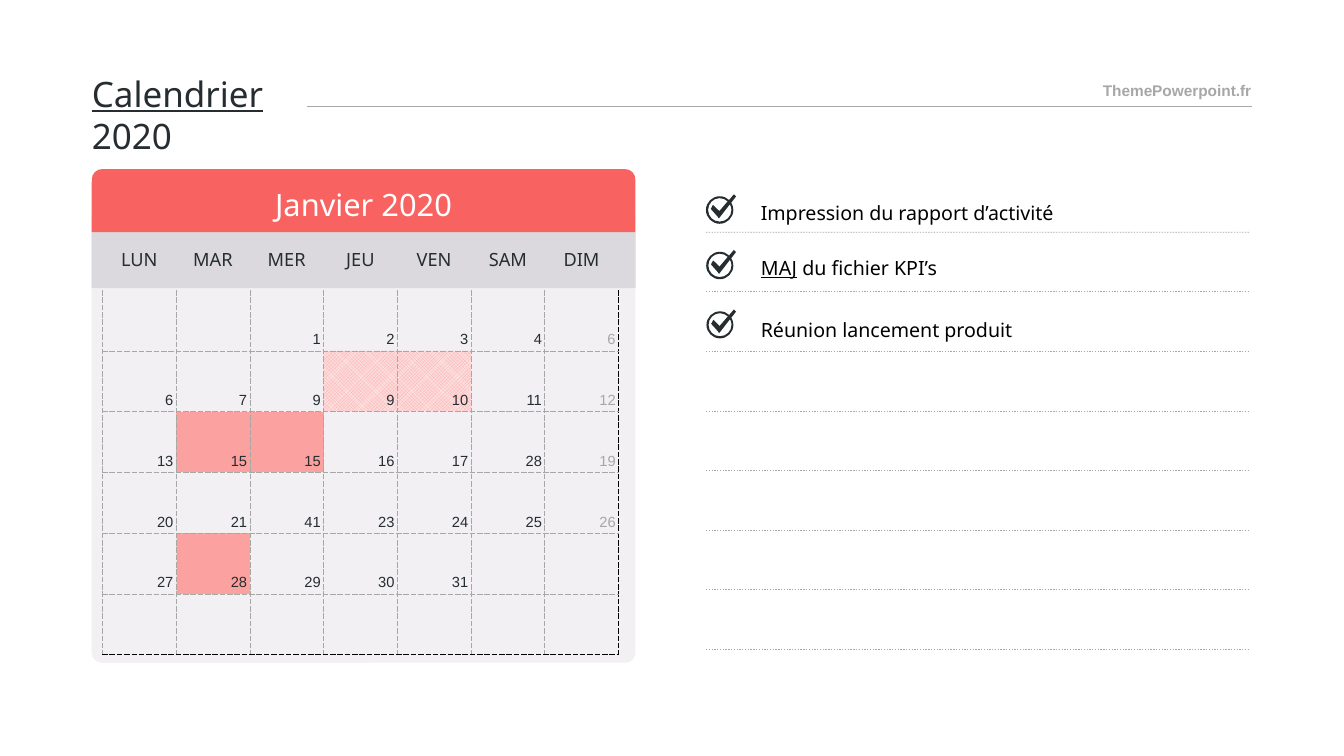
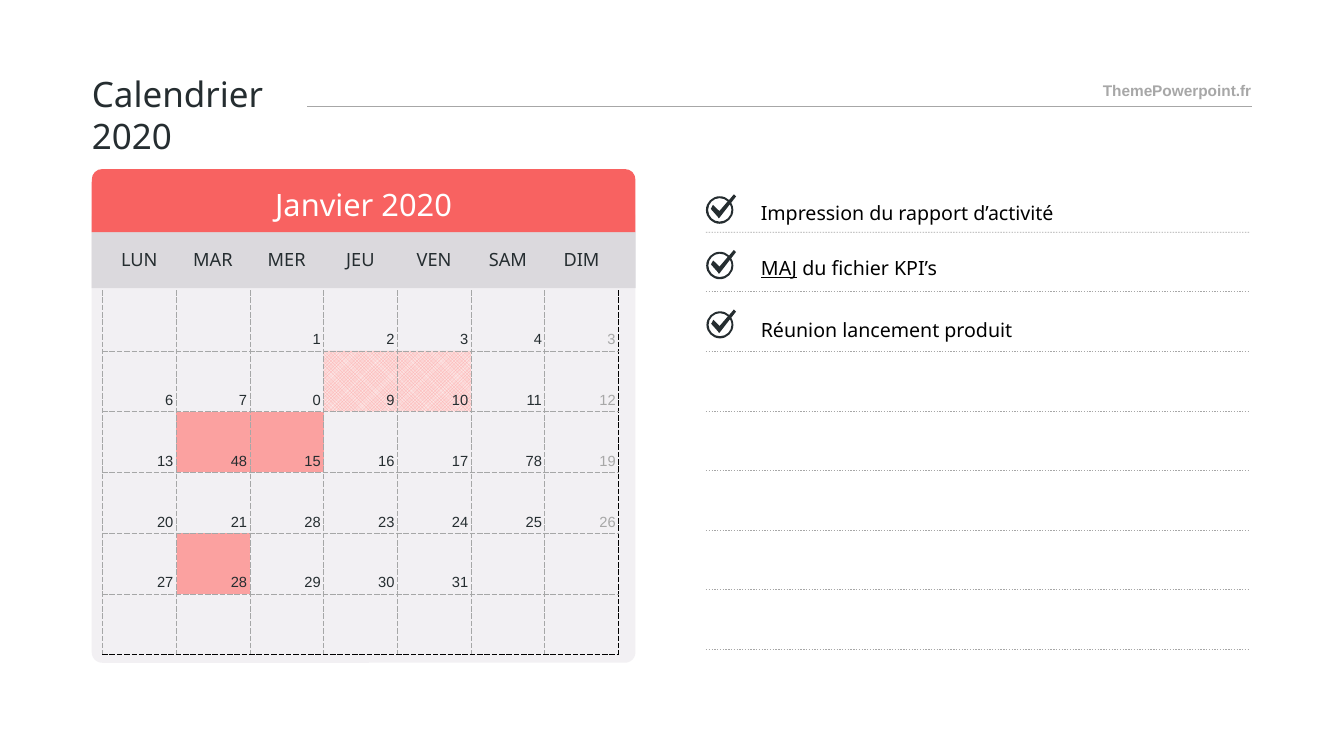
Calendrier underline: present -> none
4 6: 6 -> 3
7 9: 9 -> 0
13 15: 15 -> 48
17 28: 28 -> 78
21 41: 41 -> 28
